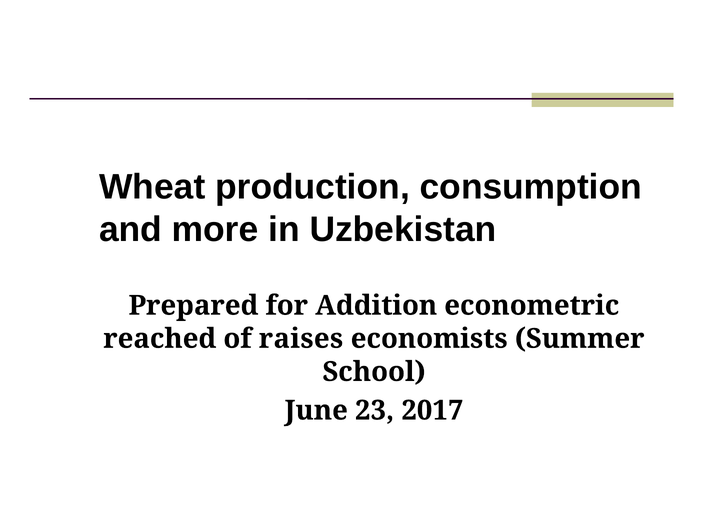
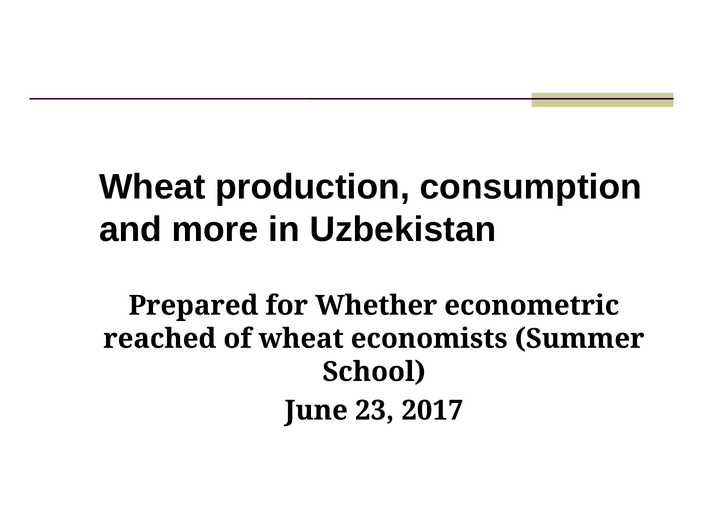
Addition: Addition -> Whether
of raises: raises -> wheat
